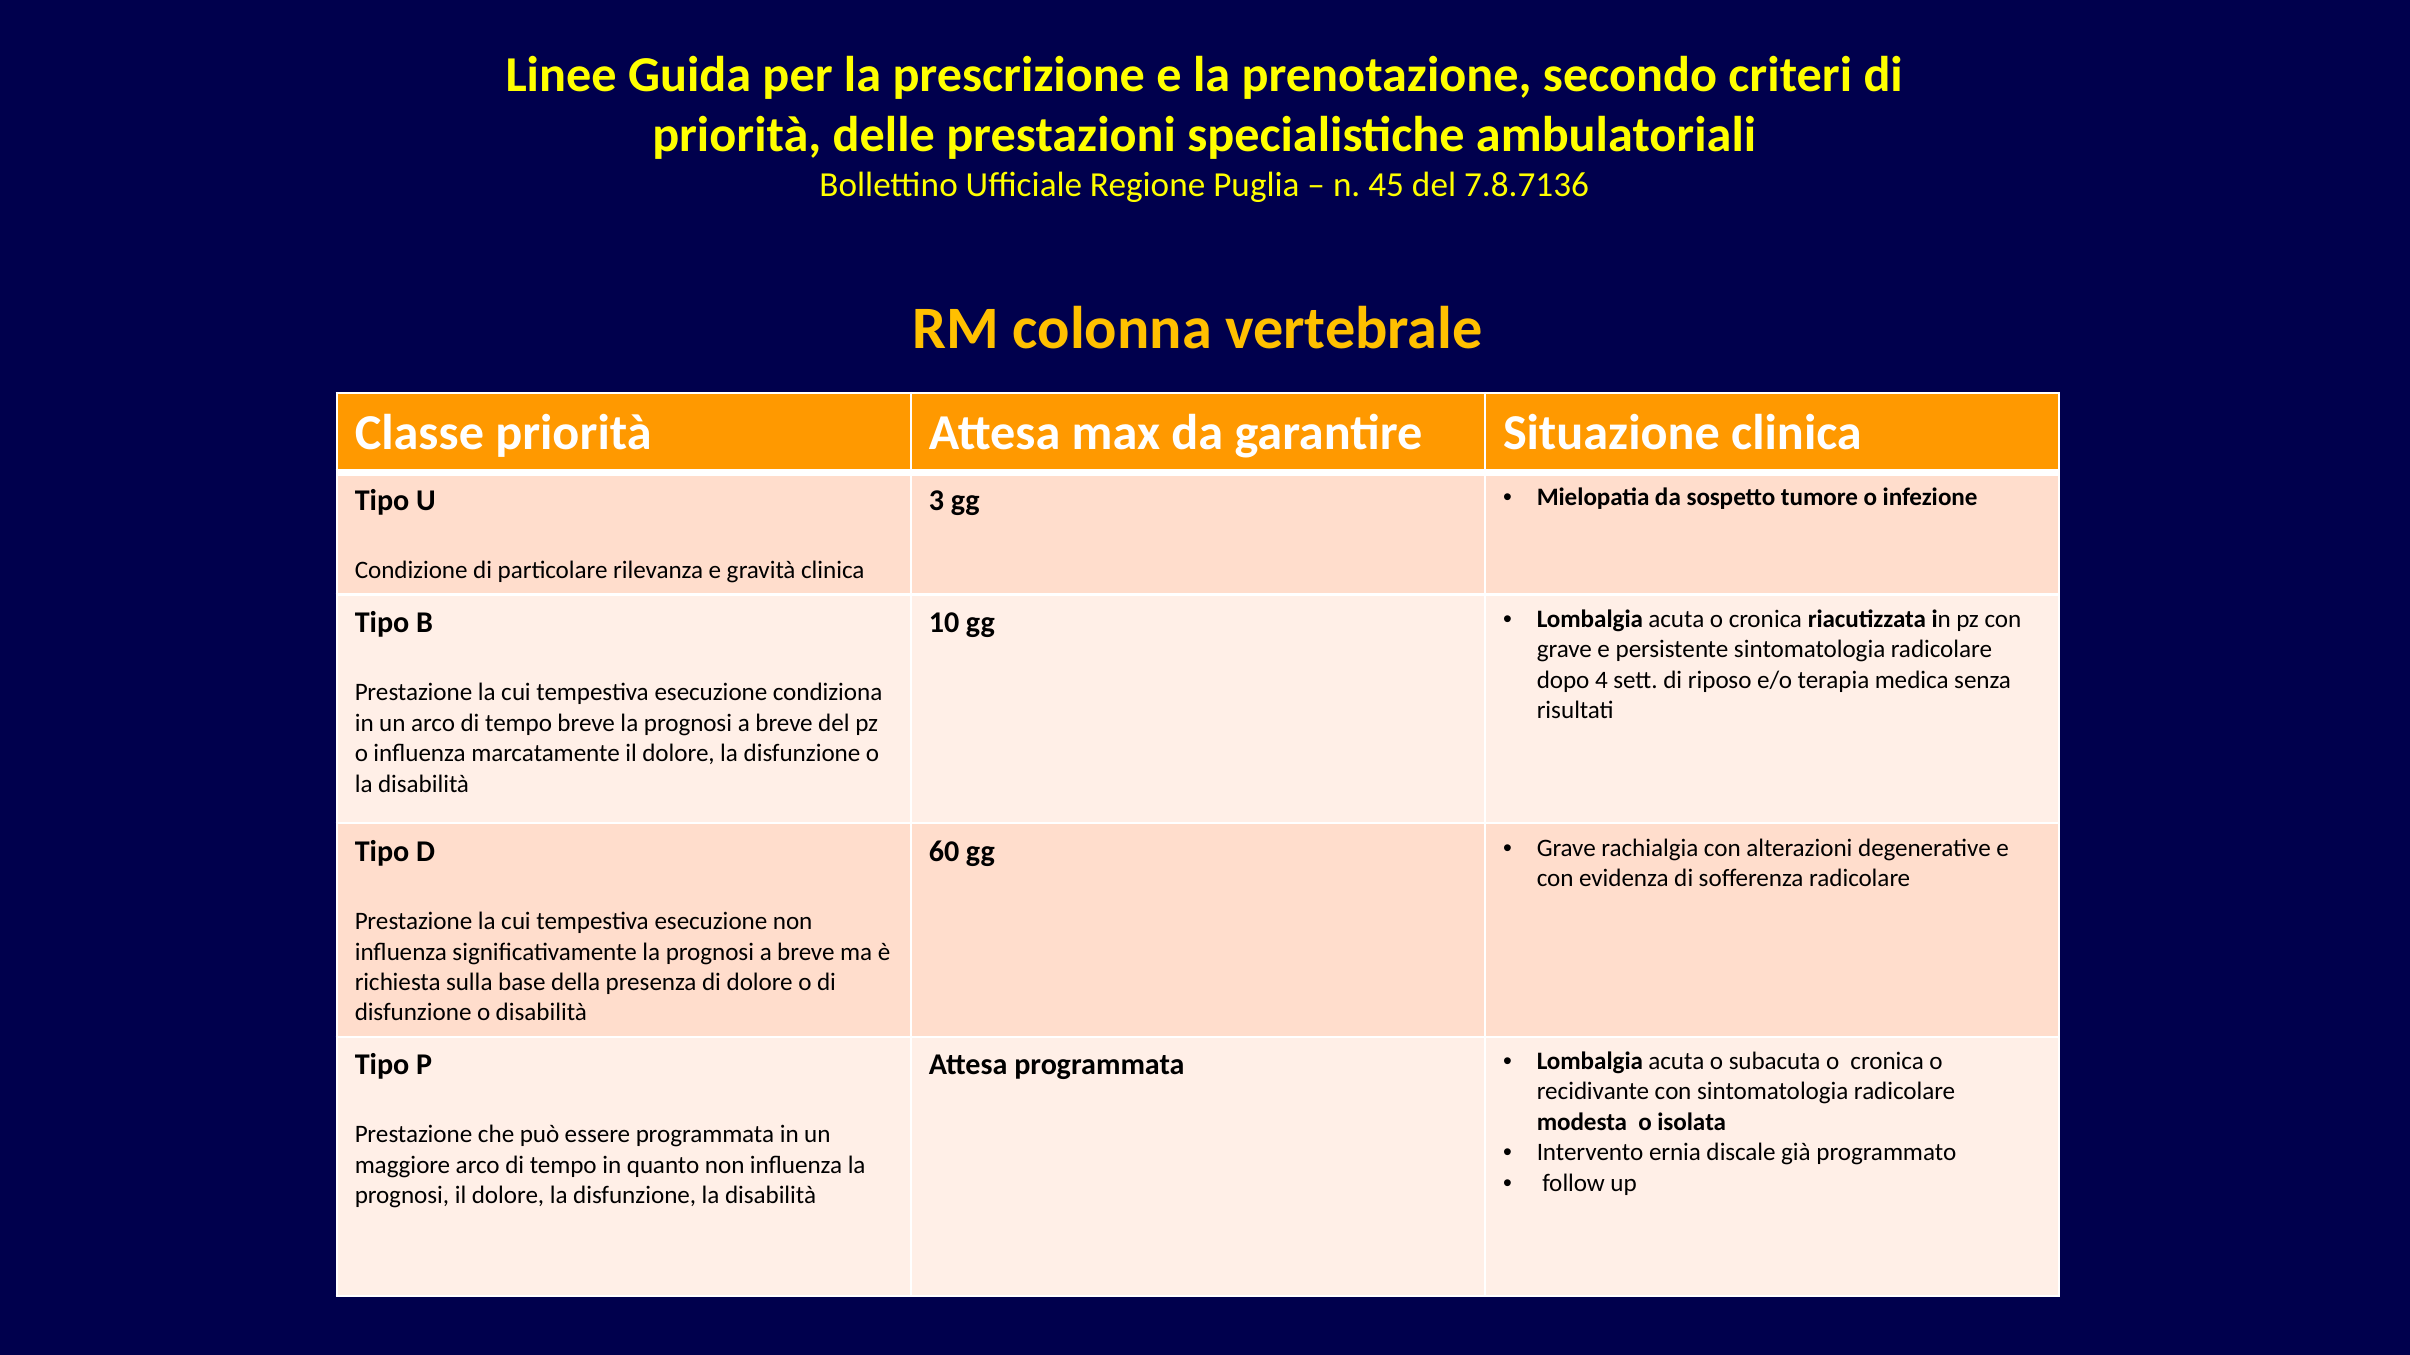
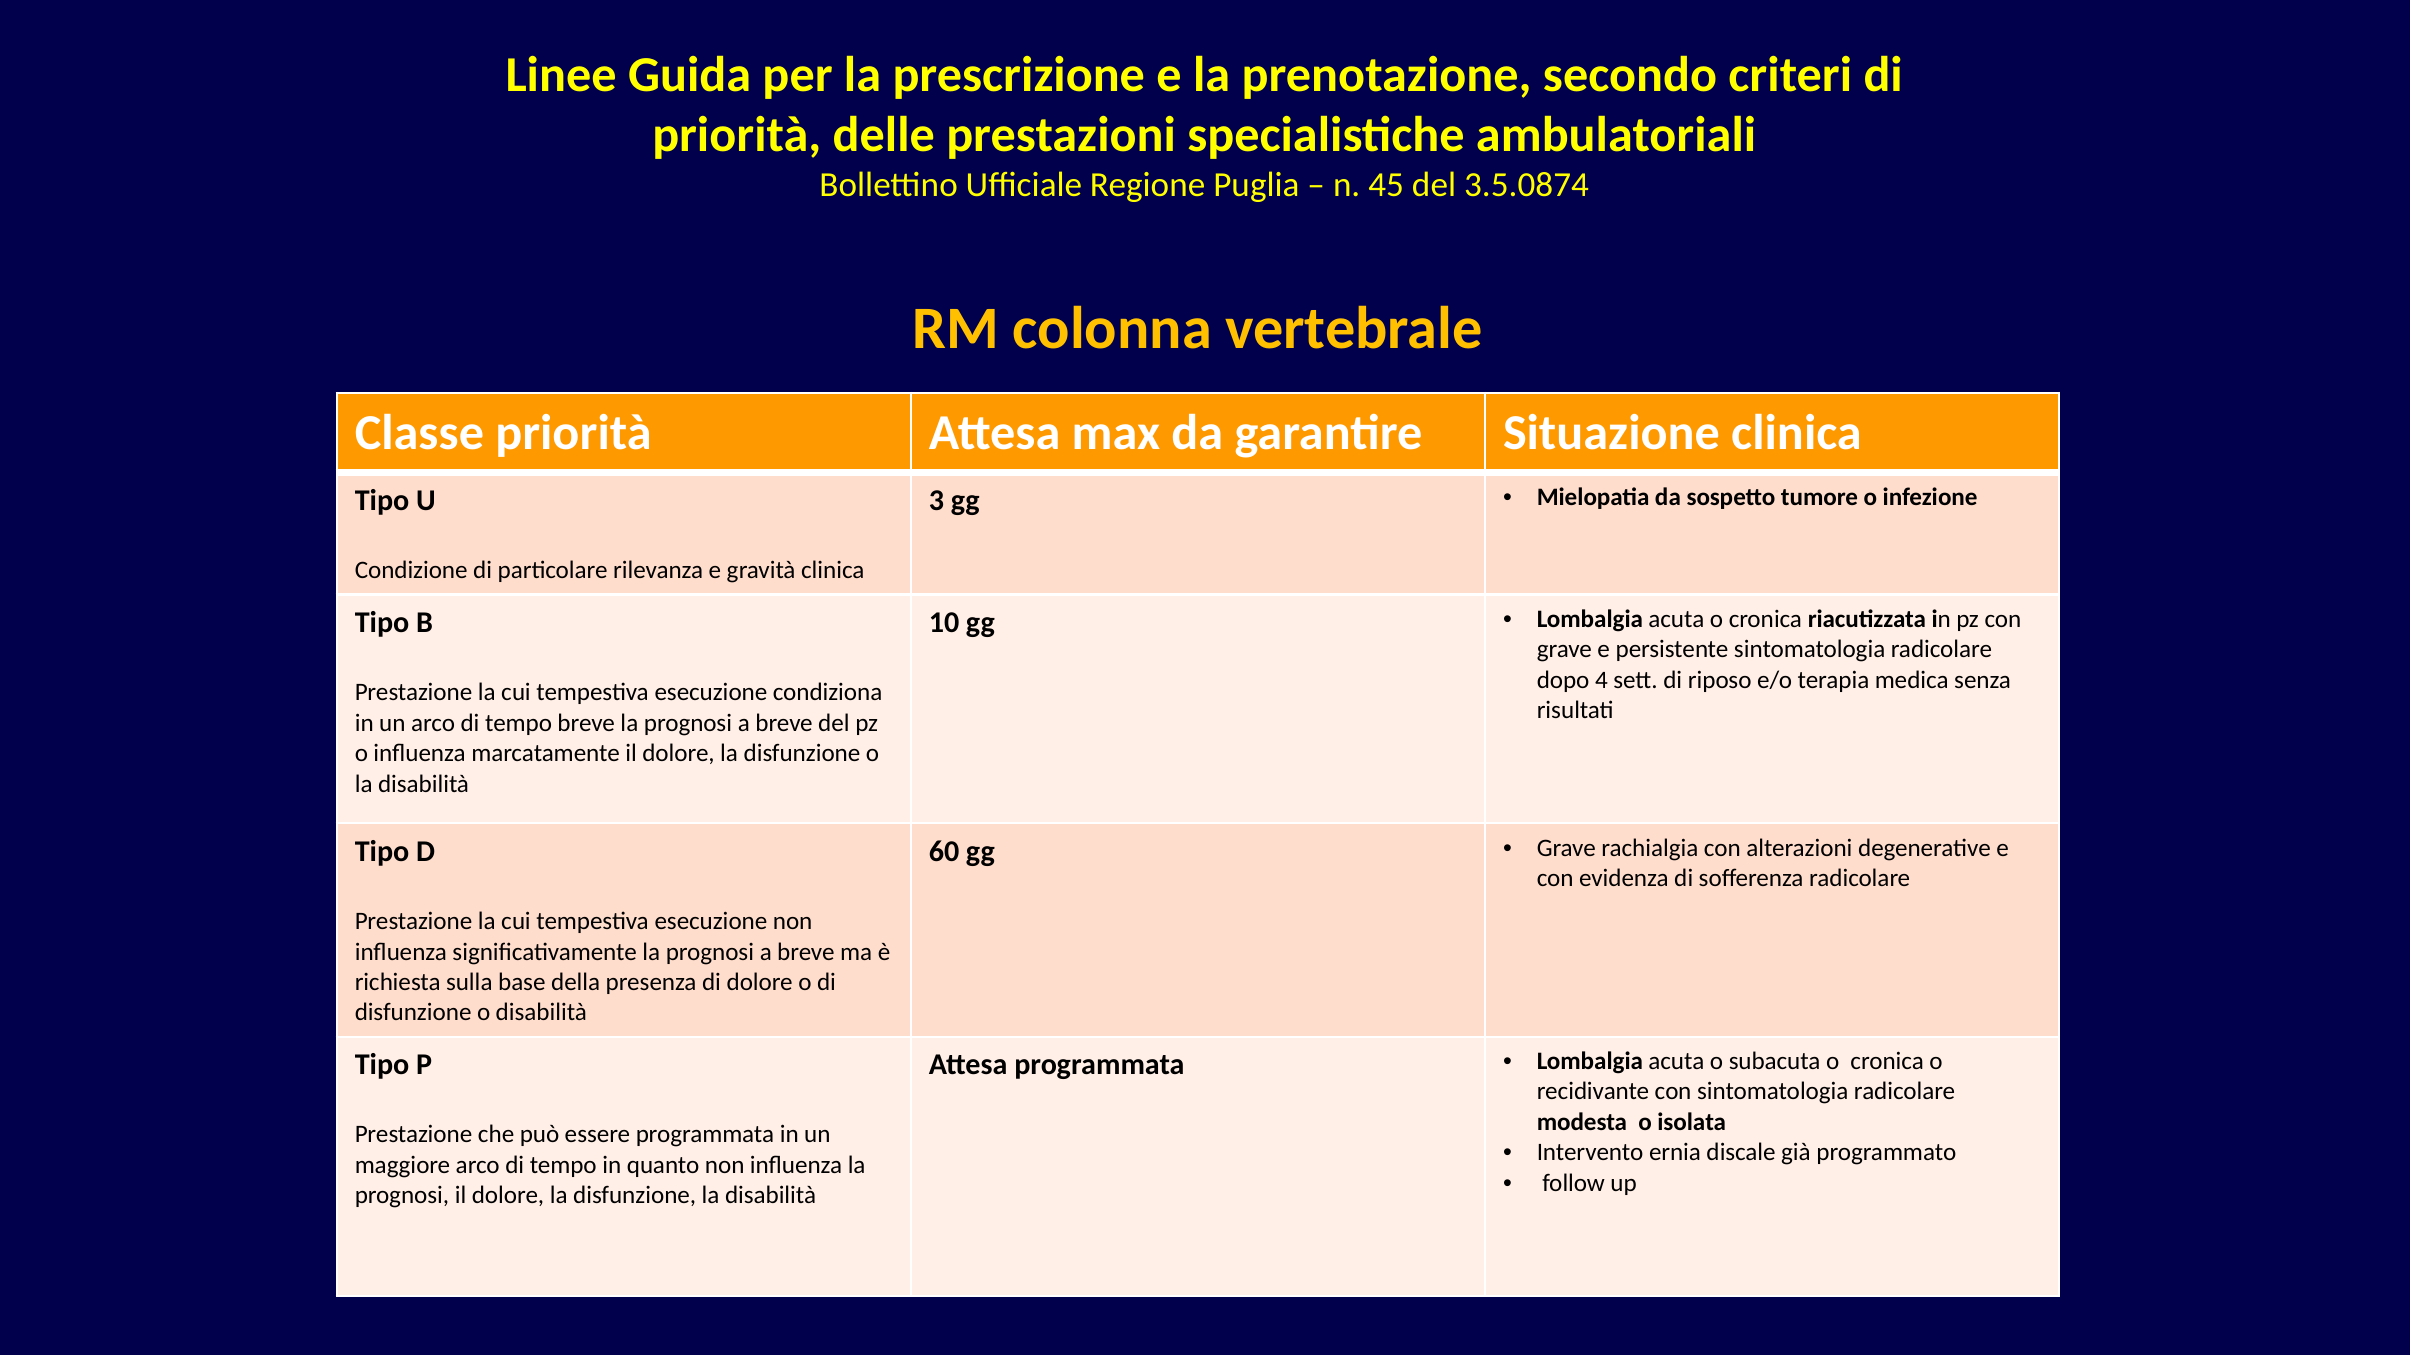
7.8.7136: 7.8.7136 -> 3.5.0874
